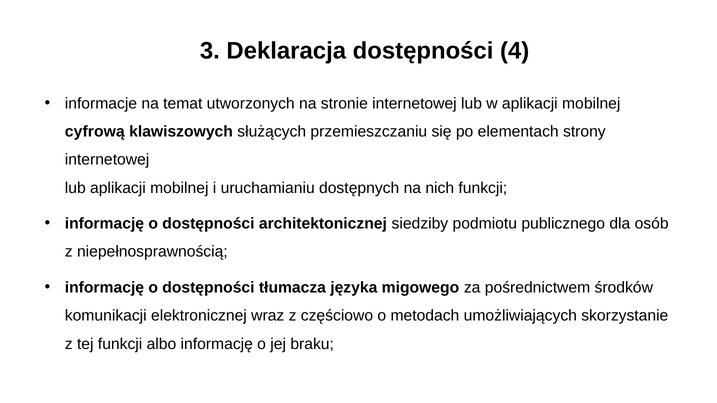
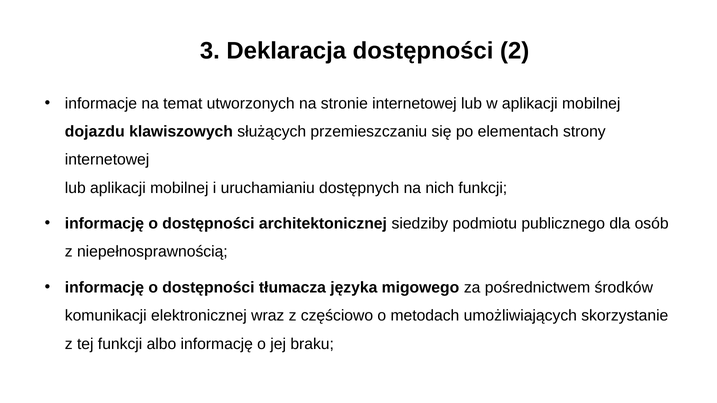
4: 4 -> 2
cyfrową: cyfrową -> dojazdu
